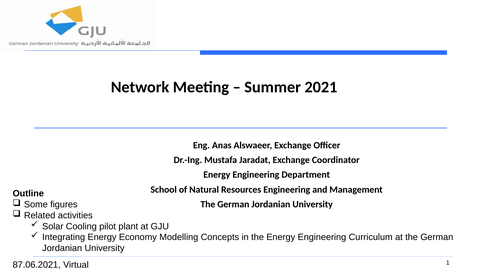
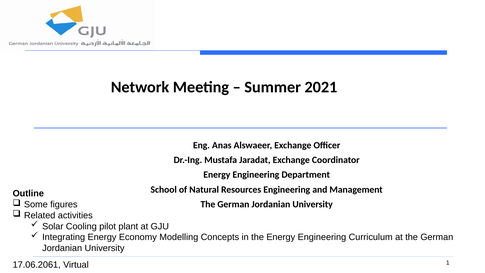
87.06.2021: 87.06.2021 -> 17.06.2061
